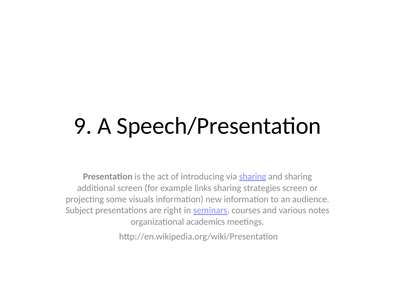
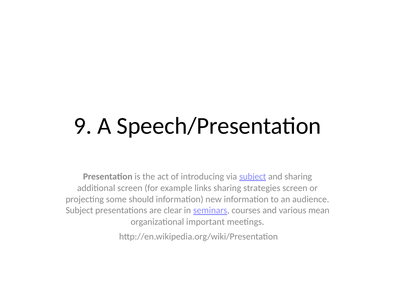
via sharing: sharing -> subject
visuals: visuals -> should
right: right -> clear
notes: notes -> mean
academics: academics -> important
